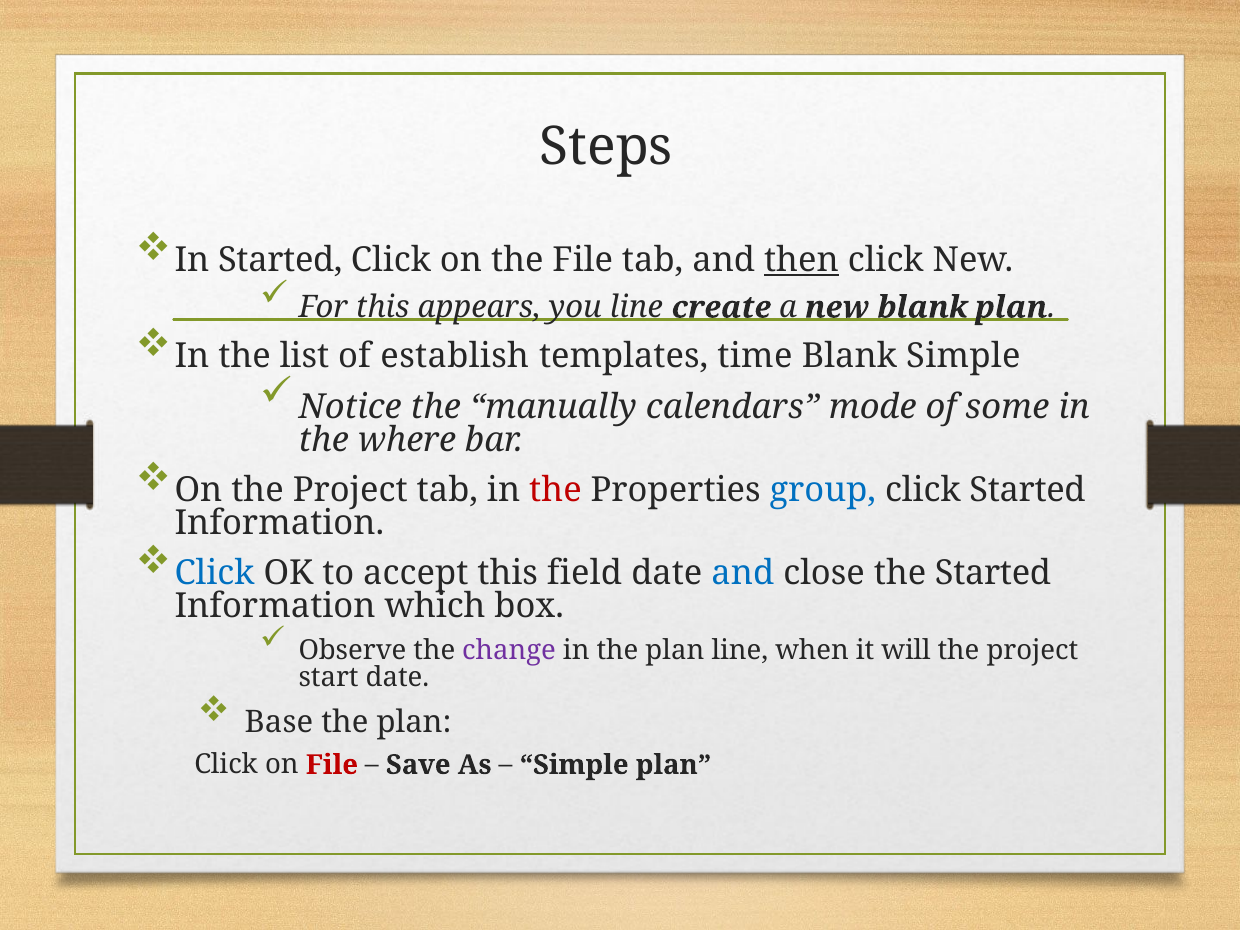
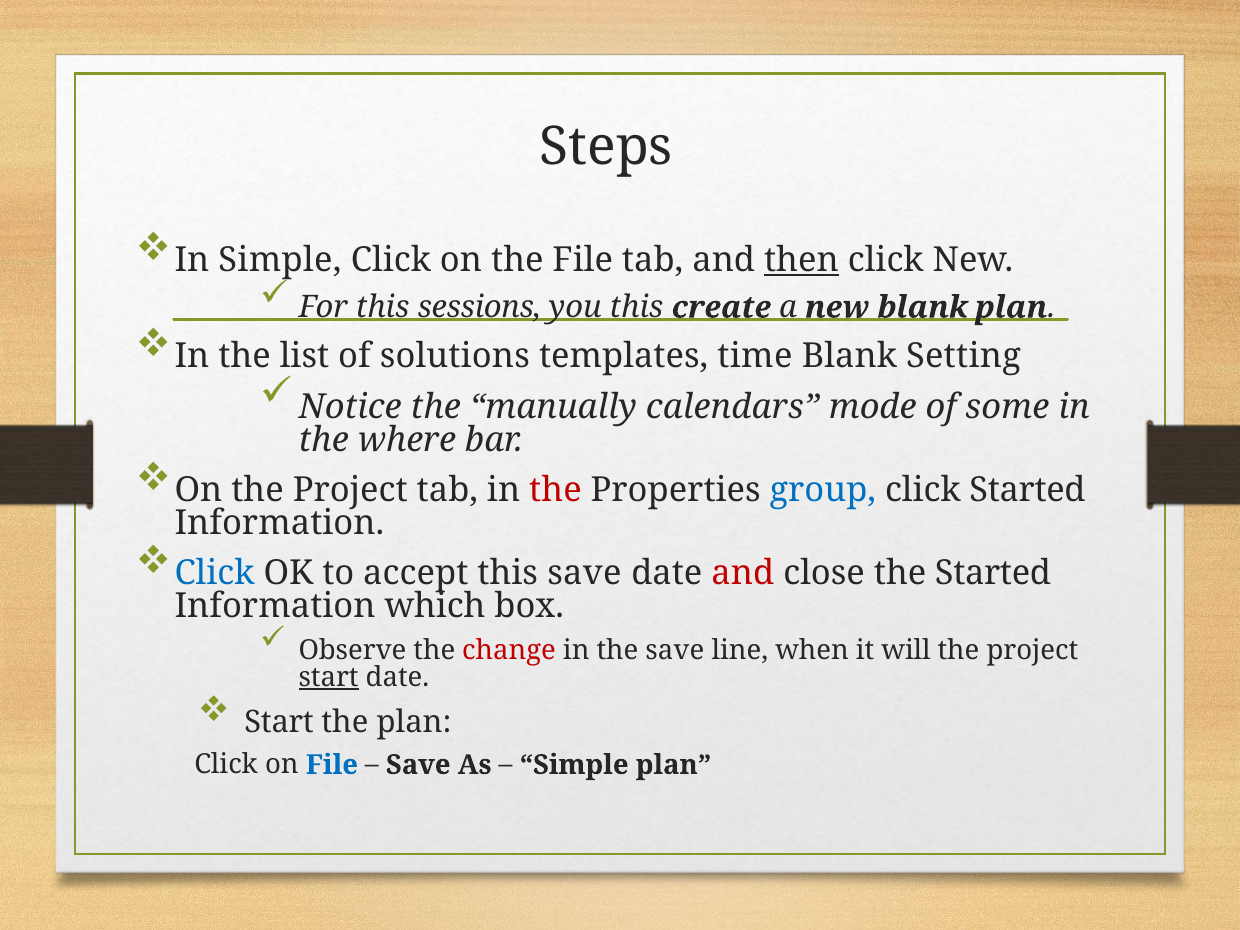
In Started: Started -> Simple
appears: appears -> sessions
you line: line -> this
establish: establish -> solutions
Blank Simple: Simple -> Setting
this field: field -> save
and at (743, 573) colour: blue -> red
change colour: purple -> red
in the plan: plan -> save
start at (329, 677) underline: none -> present
Base at (279, 722): Base -> Start
File at (332, 765) colour: red -> blue
